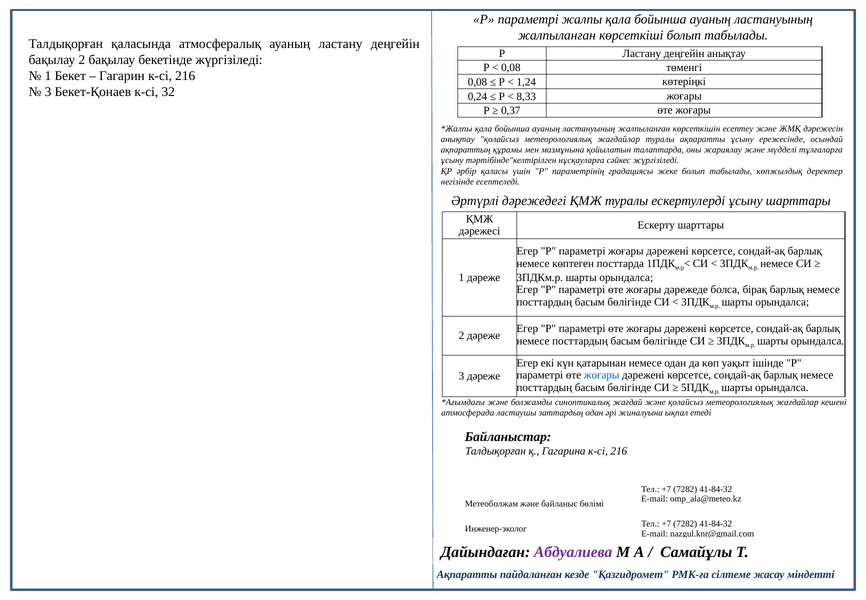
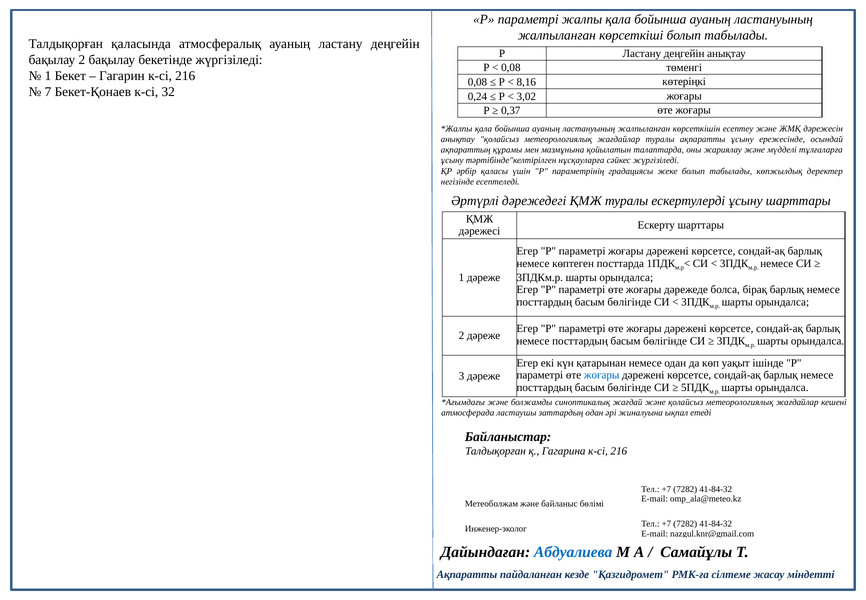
1,24: 1,24 -> 8,16
3 at (48, 92): 3 -> 7
8,33: 8,33 -> 3,02
Абдуалиева colour: purple -> blue
